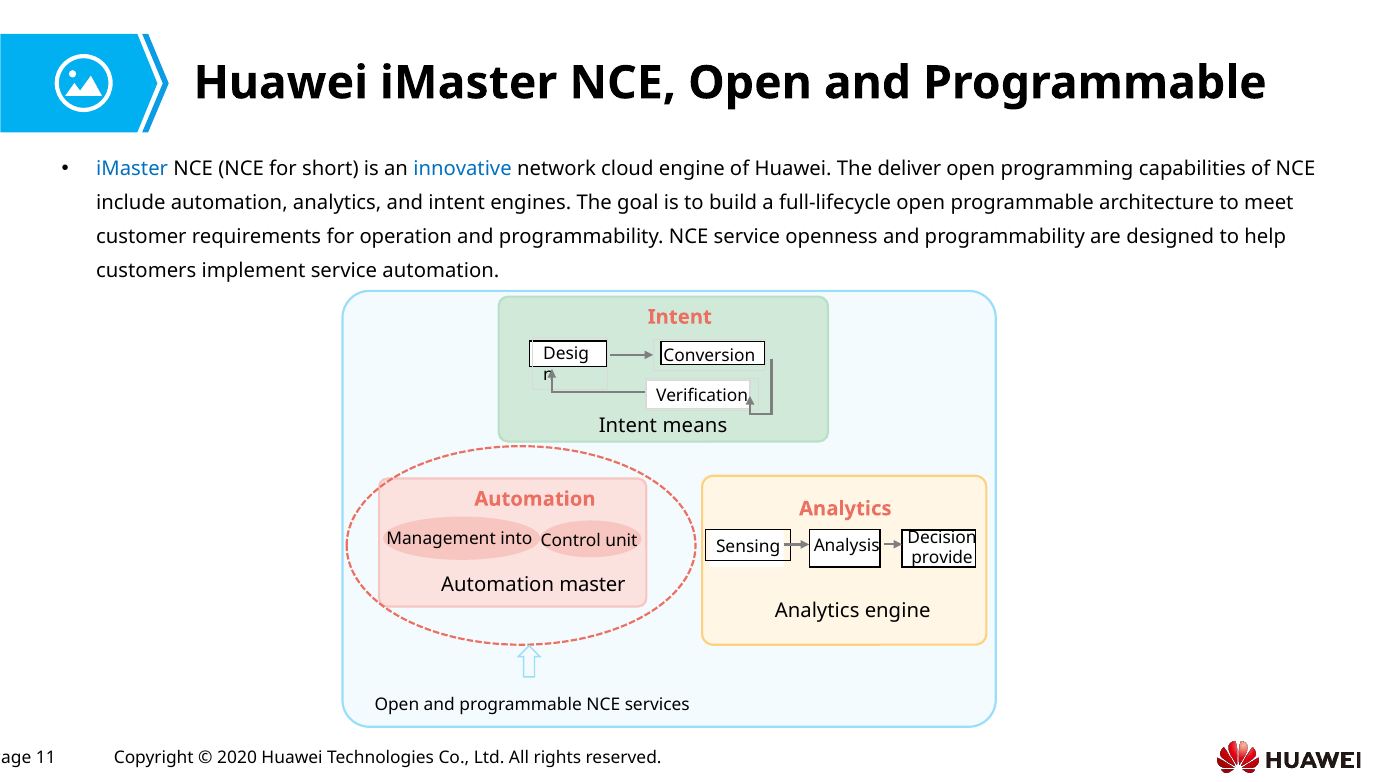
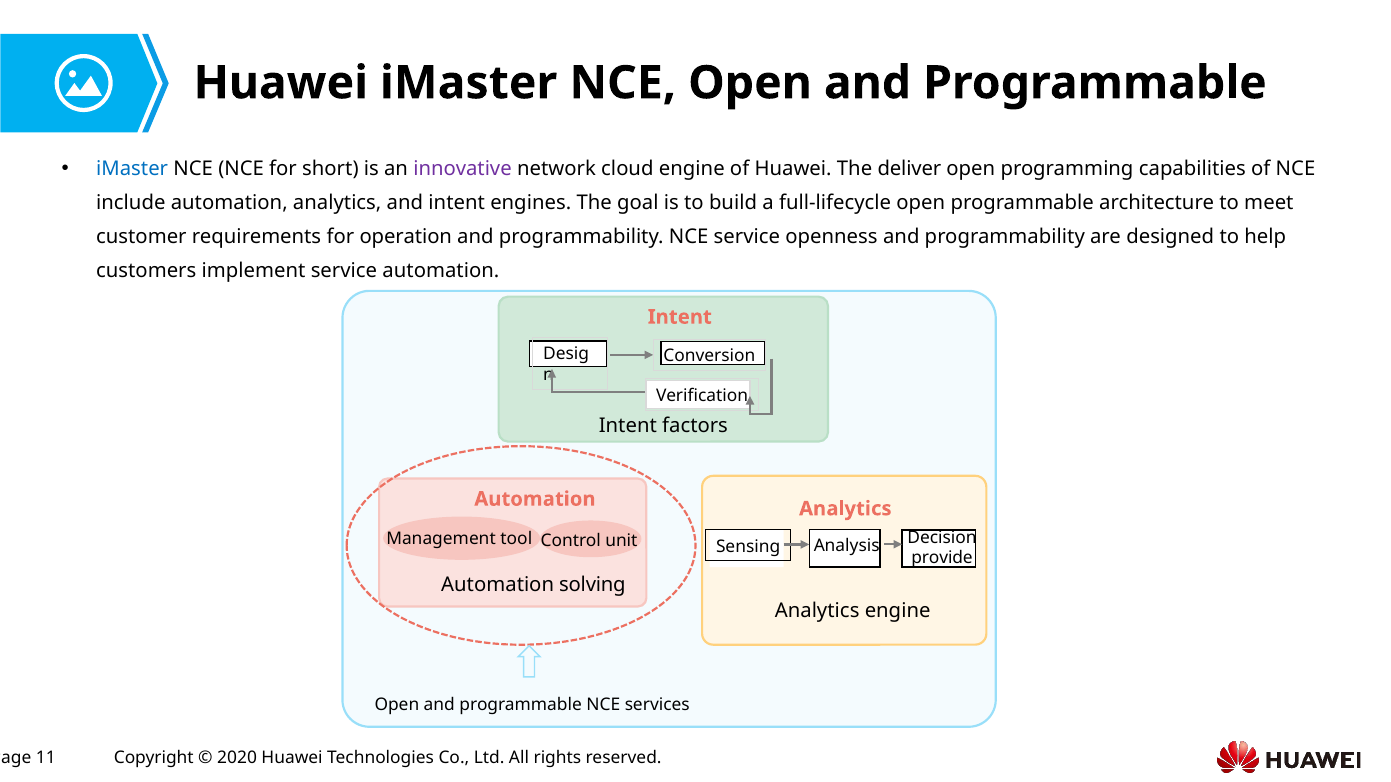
innovative colour: blue -> purple
means: means -> factors
into: into -> tool
master: master -> solving
